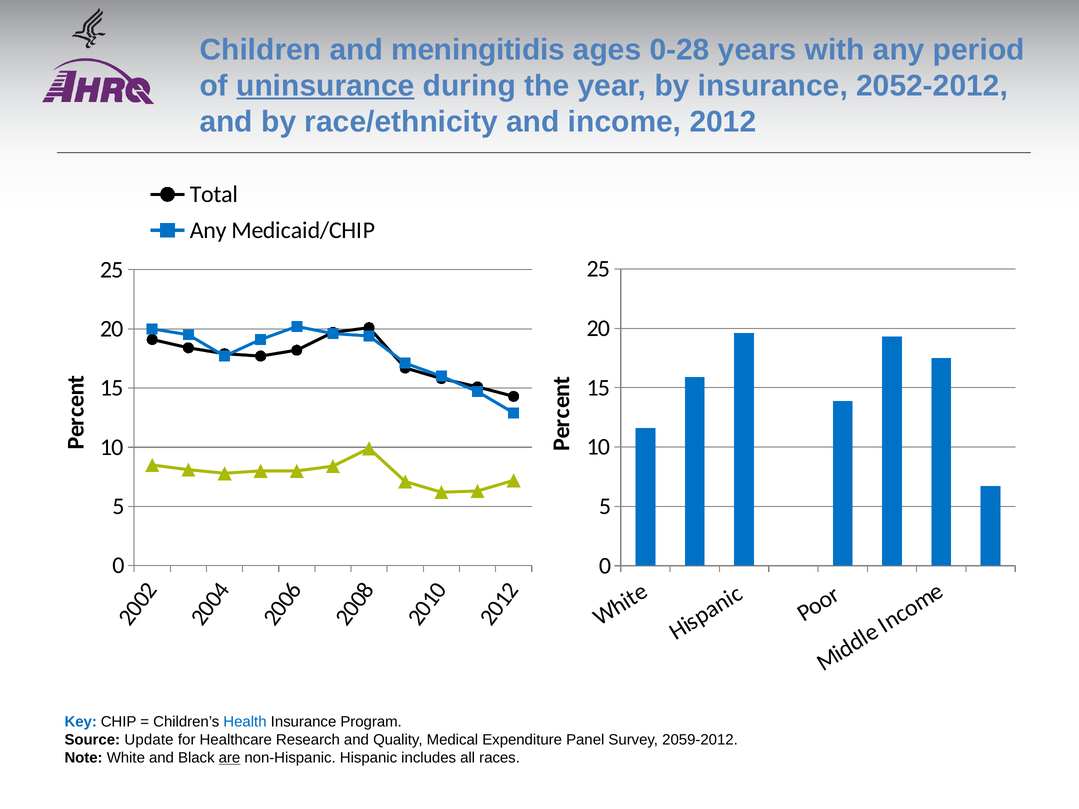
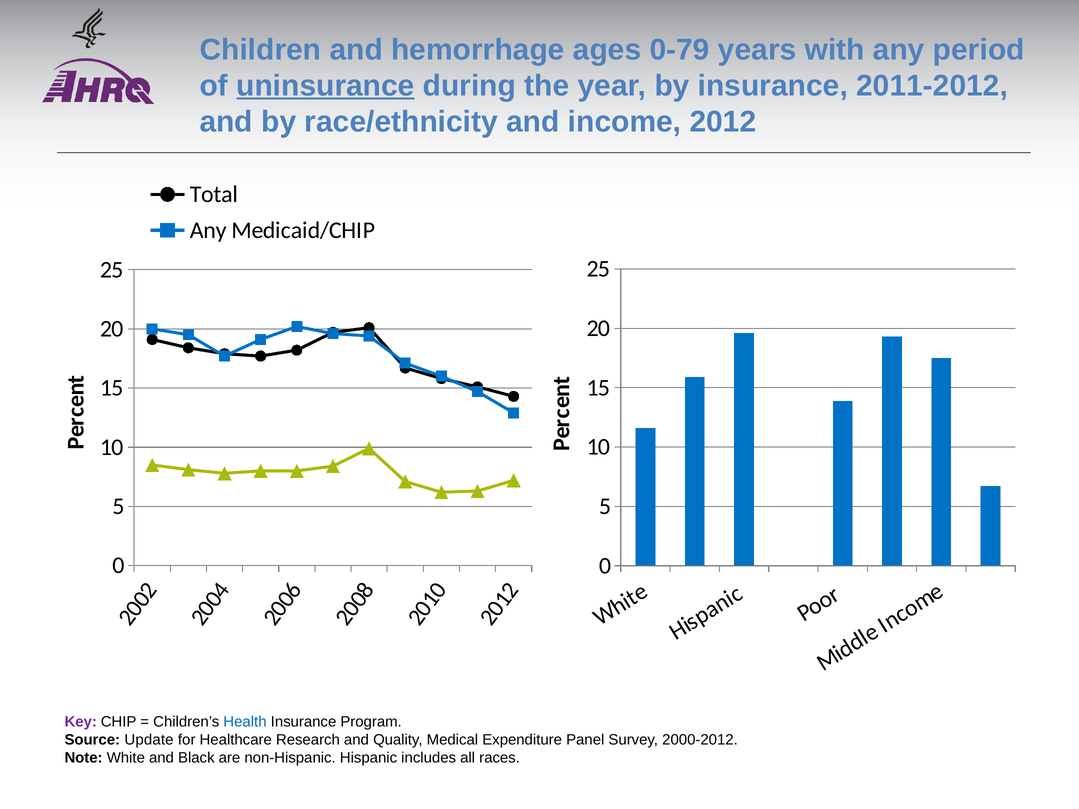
meningitidis: meningitidis -> hemorrhage
0-28: 0-28 -> 0-79
2052-2012: 2052-2012 -> 2011-2012
Key colour: blue -> purple
2059-2012: 2059-2012 -> 2000-2012
are underline: present -> none
